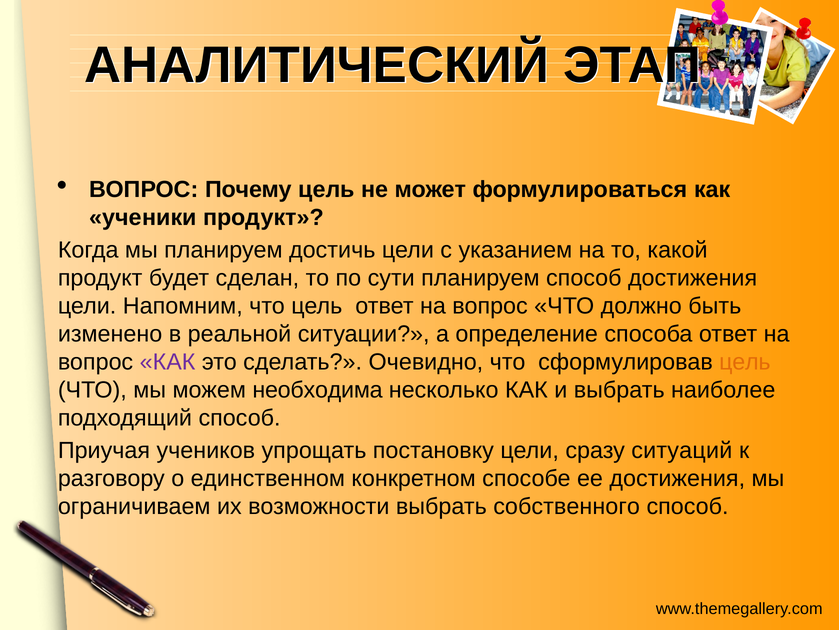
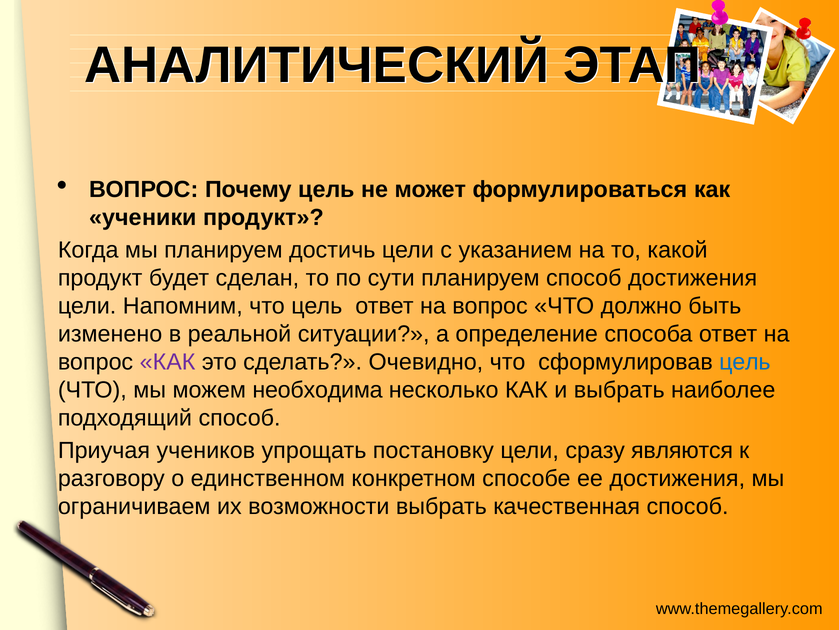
цель at (745, 362) colour: orange -> blue
ситуаций: ситуаций -> являются
собственного: собственного -> качественная
